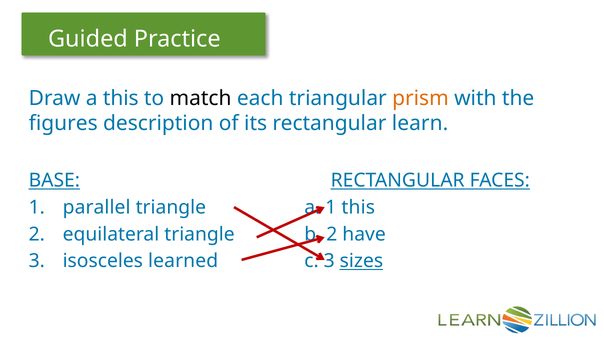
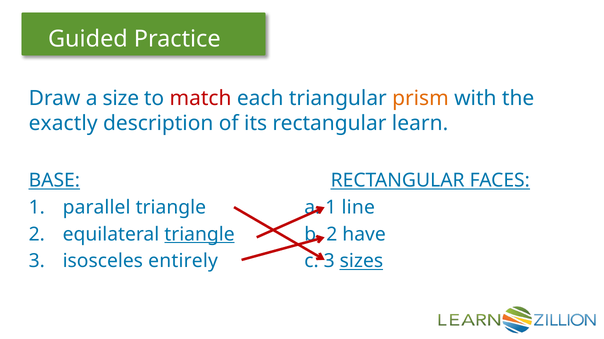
a this: this -> size
match colour: black -> red
figures: figures -> exactly
1 this: this -> line
triangle at (200, 235) underline: none -> present
learned: learned -> entirely
